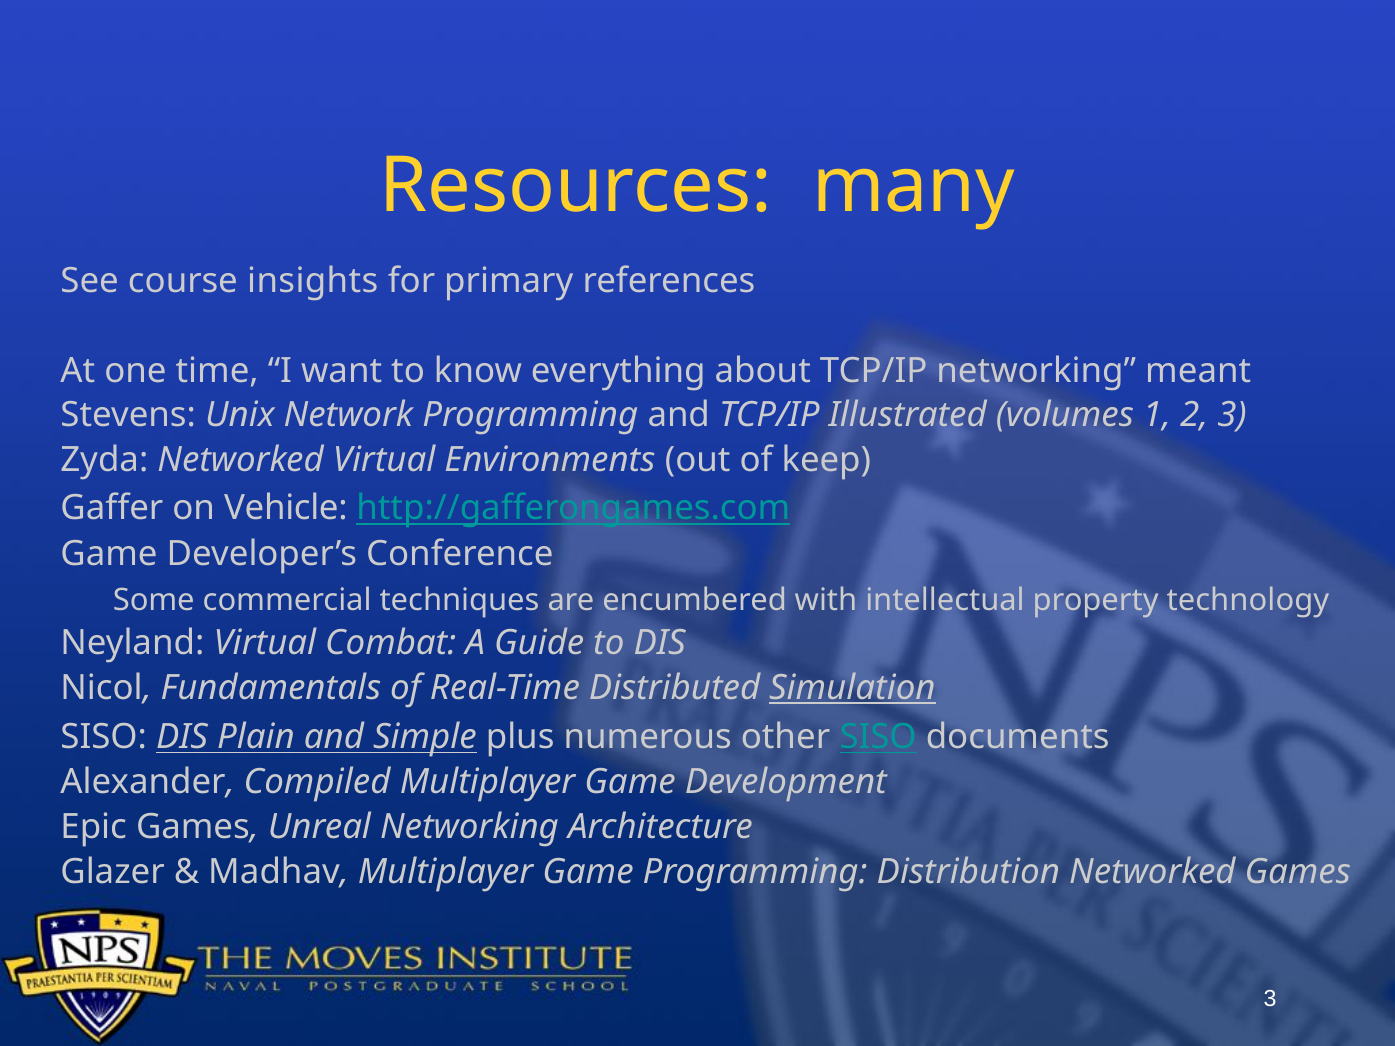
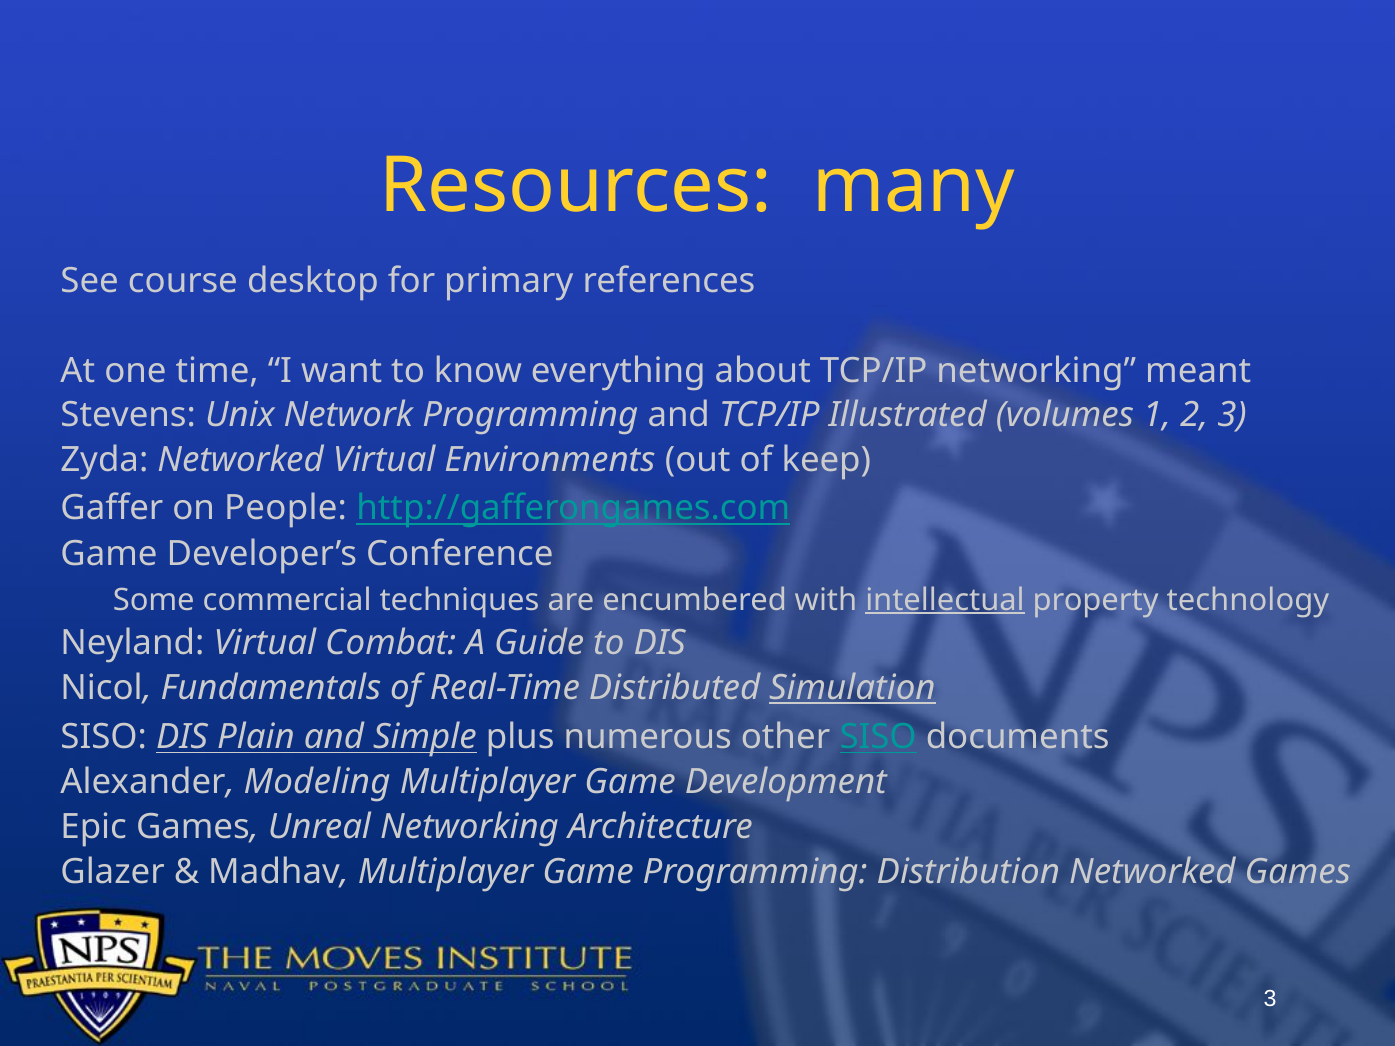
insights: insights -> desktop
Vehicle: Vehicle -> People
intellectual underline: none -> present
Compiled: Compiled -> Modeling
